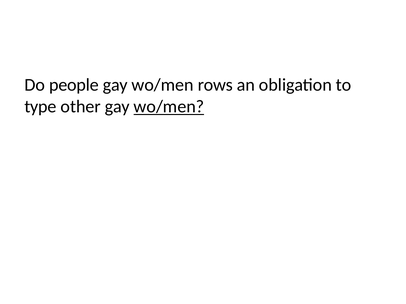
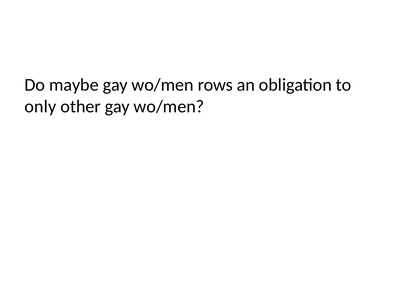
people: people -> maybe
type: type -> only
wo/men at (169, 107) underline: present -> none
